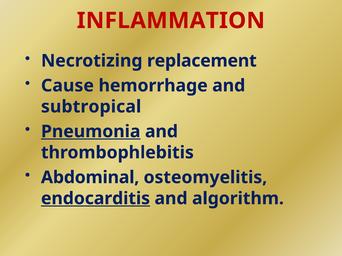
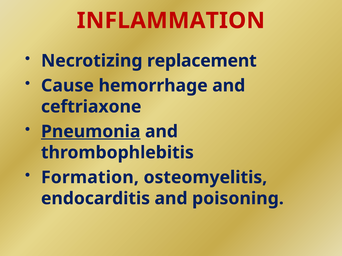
subtropical: subtropical -> ceftriaxone
Abdominal: Abdominal -> Formation
endocarditis underline: present -> none
algorithm: algorithm -> poisoning
